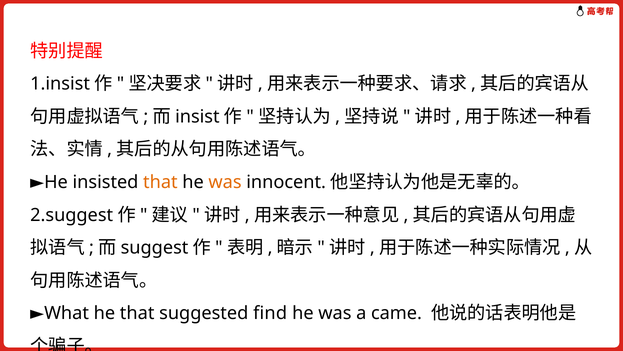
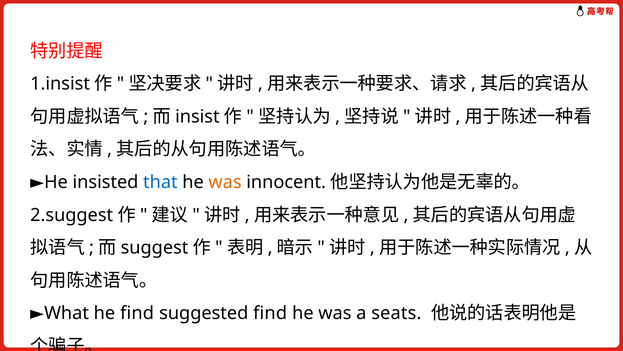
that at (160, 182) colour: orange -> blue
he that: that -> find
came: came -> seats
